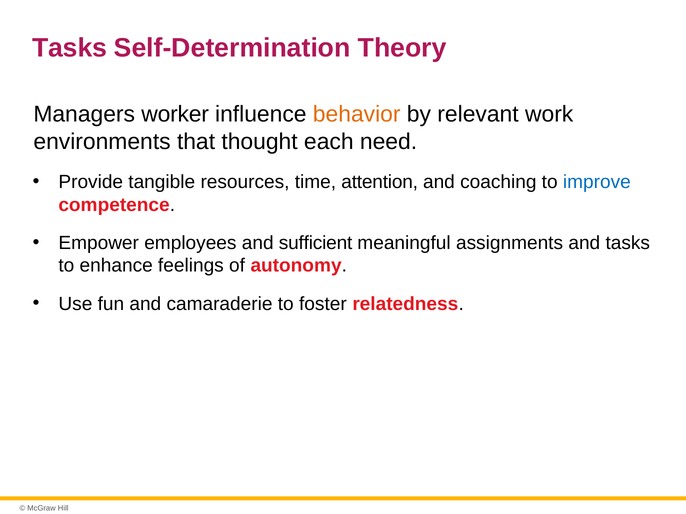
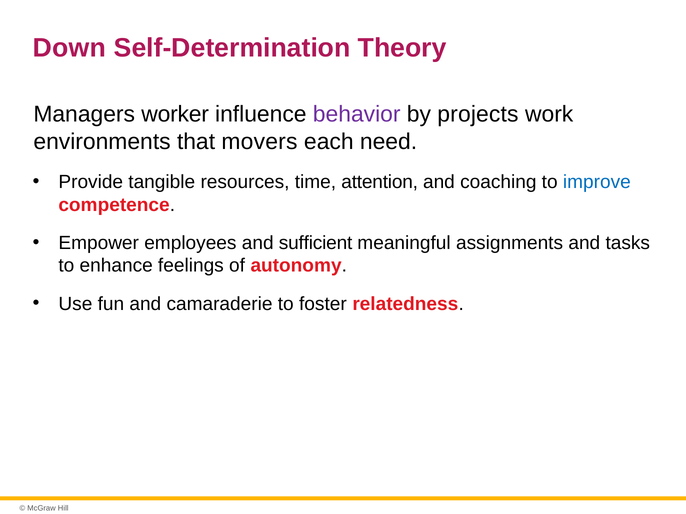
Tasks at (70, 48): Tasks -> Down
behavior colour: orange -> purple
relevant: relevant -> projects
thought: thought -> movers
